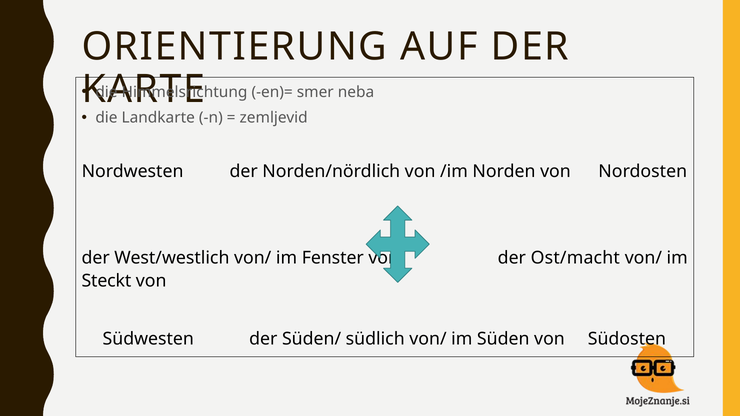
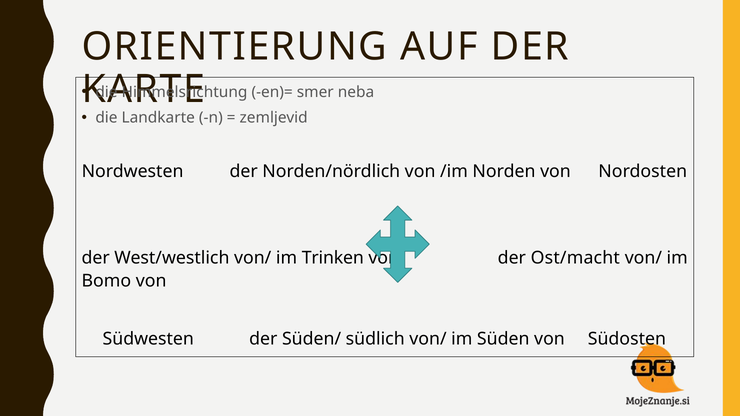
Fenster: Fenster -> Trinken
Steckt: Steckt -> Bomo
